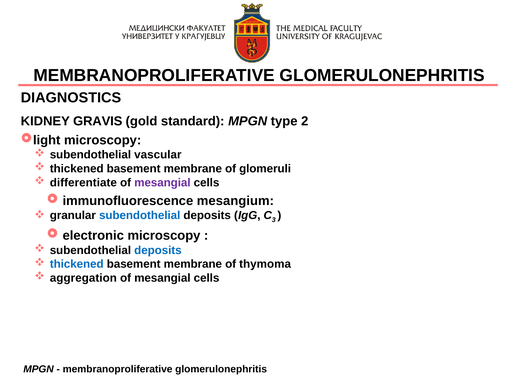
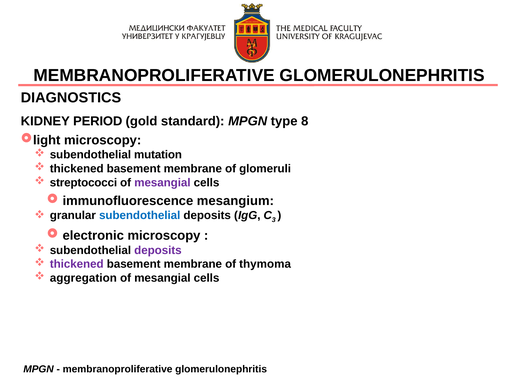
GRAVIS: GRAVIS -> PERIOD
2: 2 -> 8
vascular: vascular -> mutation
differentiate: differentiate -> streptococci
deposits at (158, 250) colour: blue -> purple
thickened at (77, 264) colour: blue -> purple
